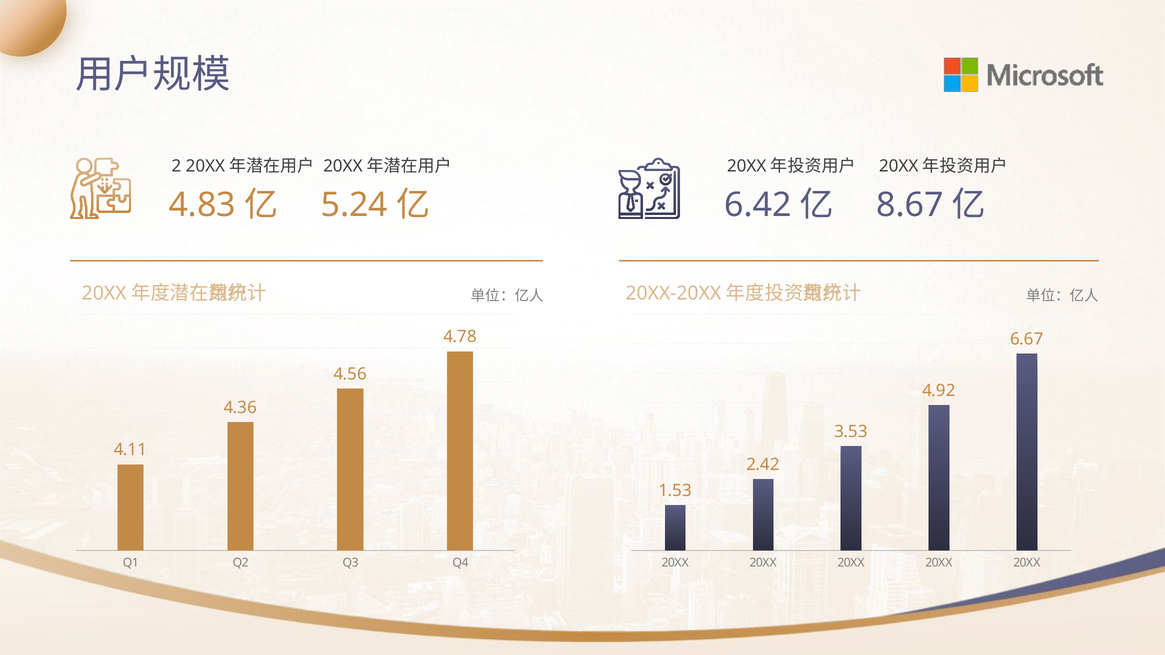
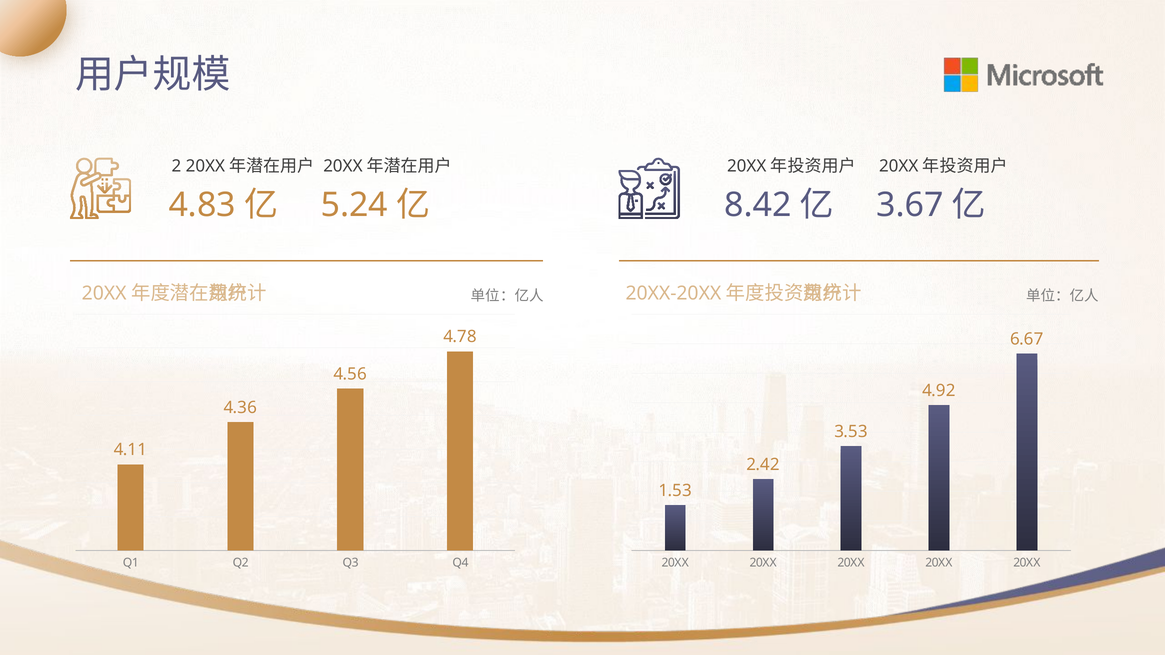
6.42: 6.42 -> 8.42
8.67: 8.67 -> 3.67
